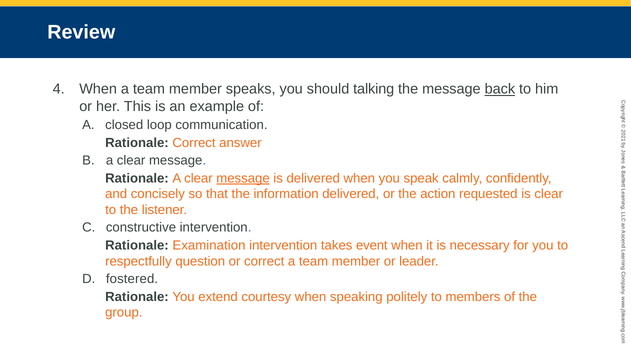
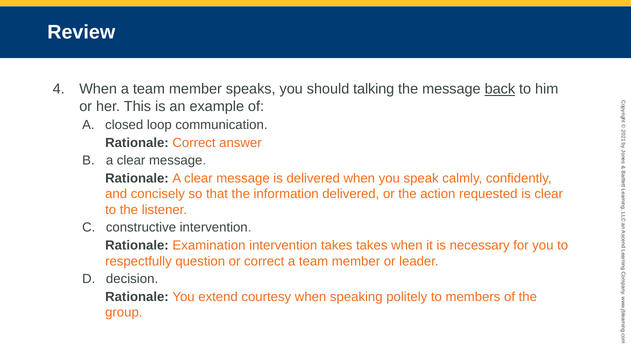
message at (243, 178) underline: present -> none
takes event: event -> takes
fostered: fostered -> decision
